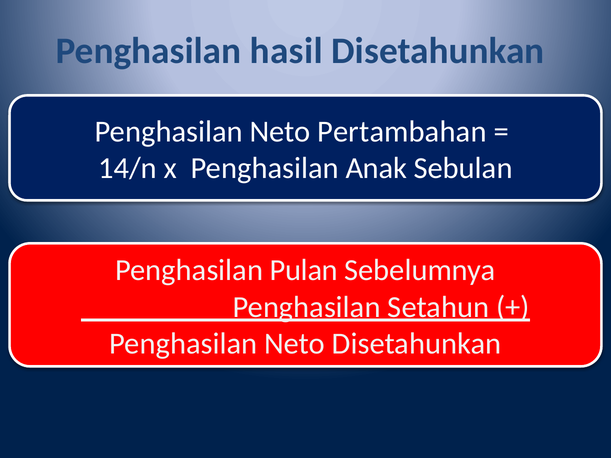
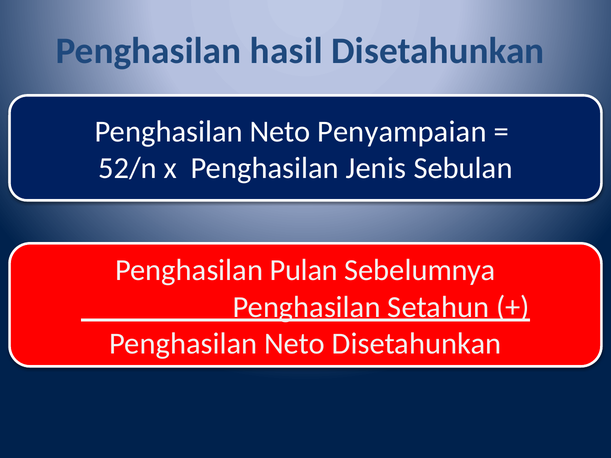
Pertambahan: Pertambahan -> Penyampaian
14/n: 14/n -> 52/n
Anak: Anak -> Jenis
